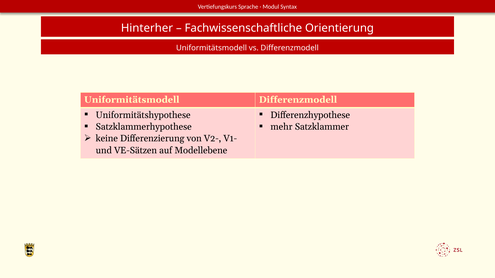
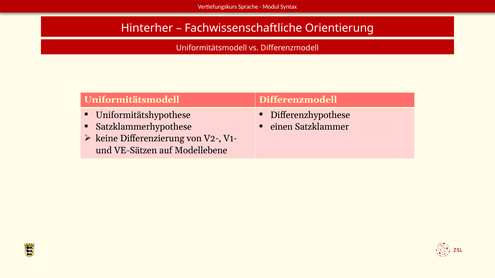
mehr: mehr -> einen
